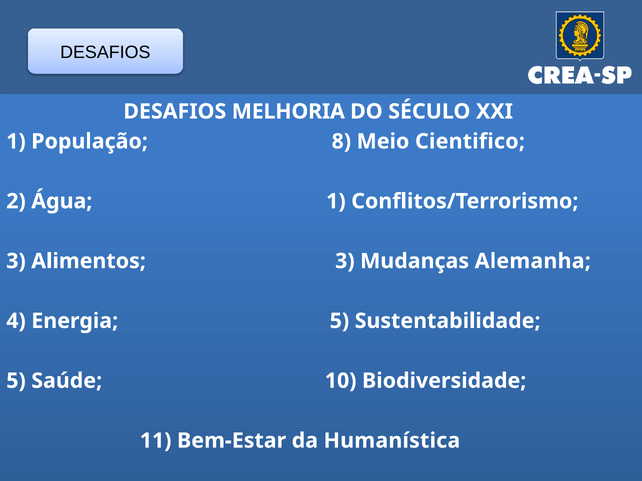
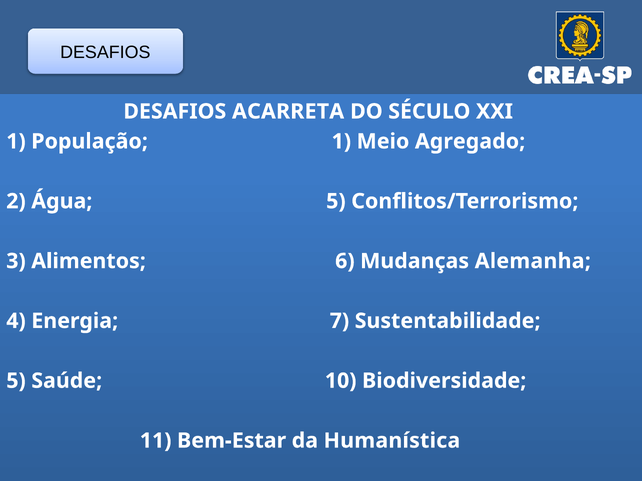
MELHORIA: MELHORIA -> ACARRETA
População 8: 8 -> 1
Cientifico: Cientifico -> Agregado
Água 1: 1 -> 5
Alimentos 3: 3 -> 6
Energia 5: 5 -> 7
